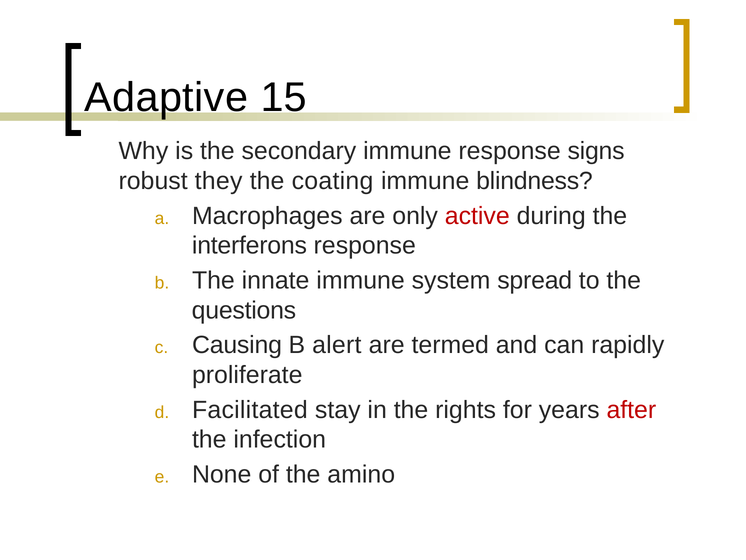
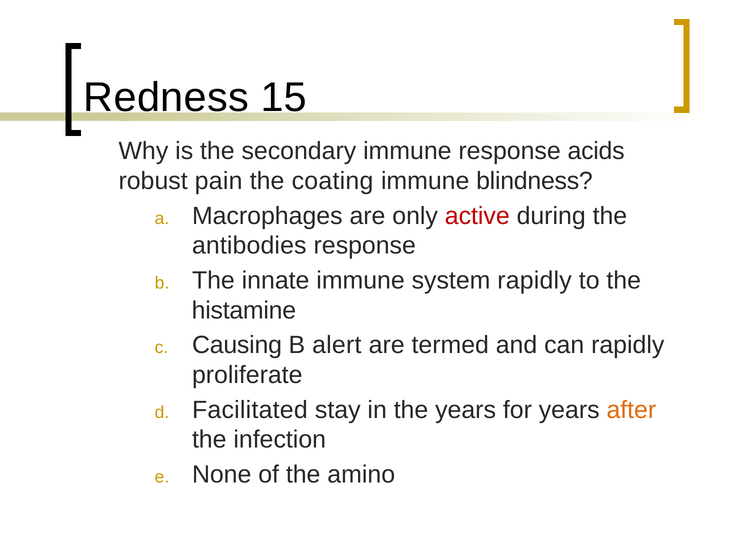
Adaptive: Adaptive -> Redness
signs: signs -> acids
they: they -> pain
interferons: interferons -> antibodies
system spread: spread -> rapidly
questions: questions -> histamine
the rights: rights -> years
after colour: red -> orange
